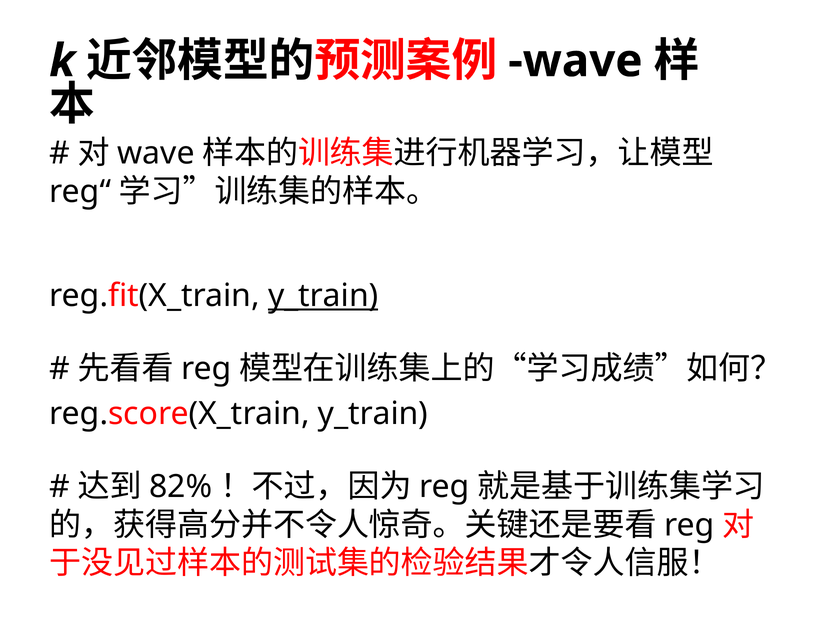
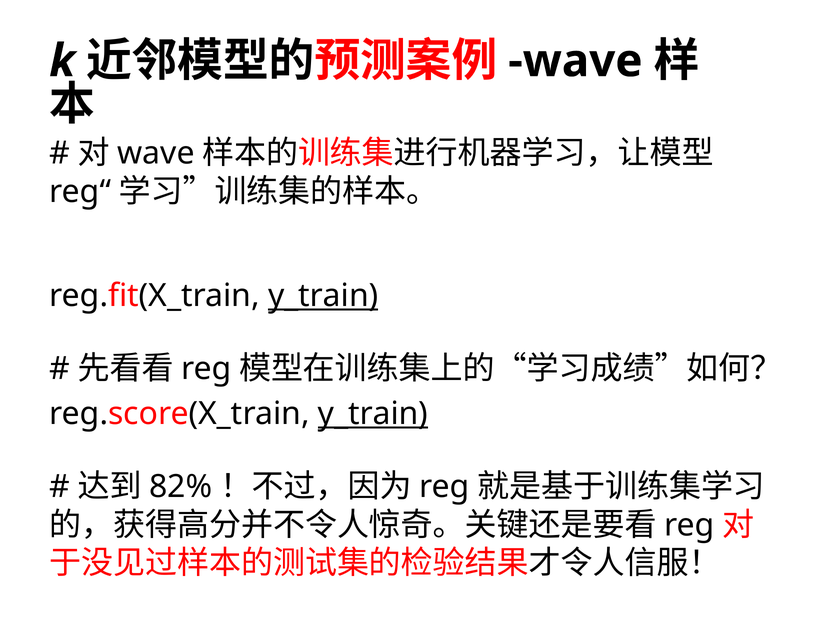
y_train at (373, 414) underline: none -> present
